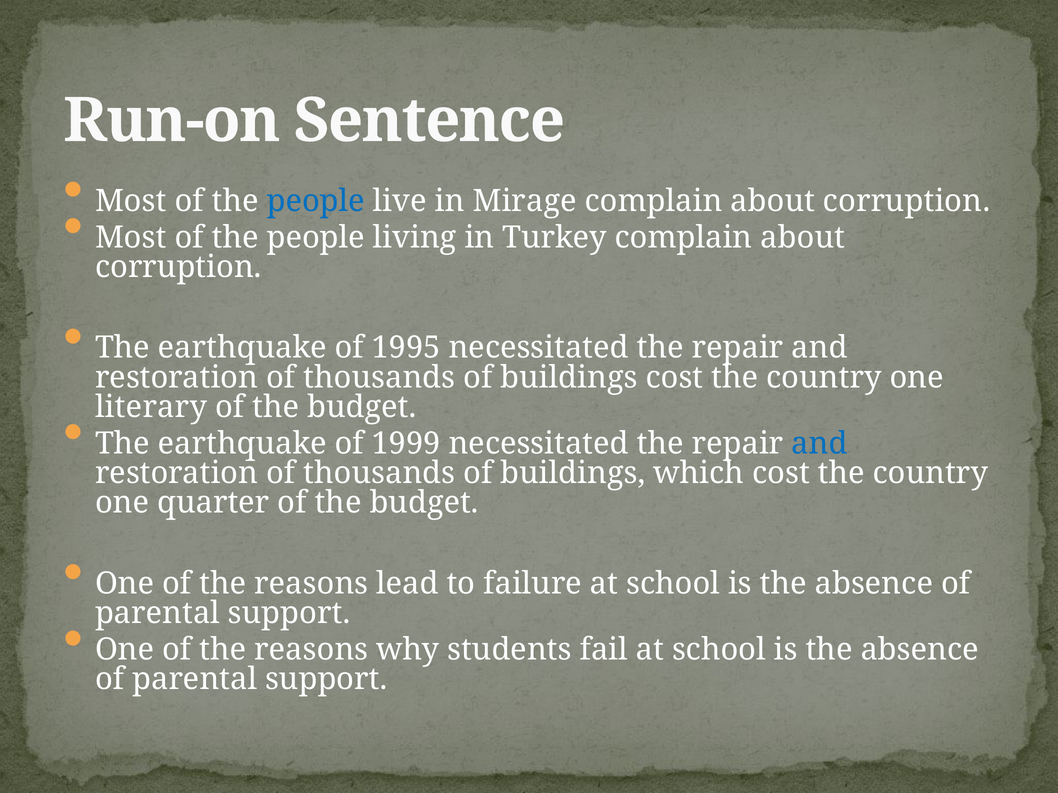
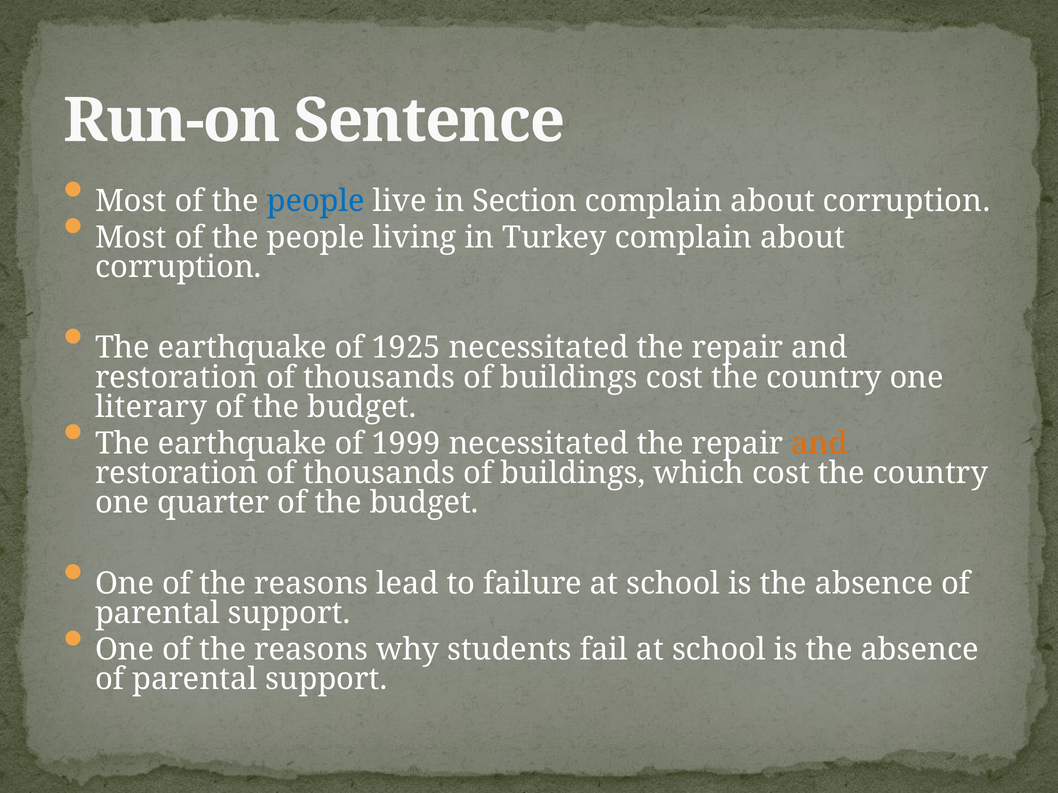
Mirage: Mirage -> Section
1995: 1995 -> 1925
and at (819, 444) colour: blue -> orange
